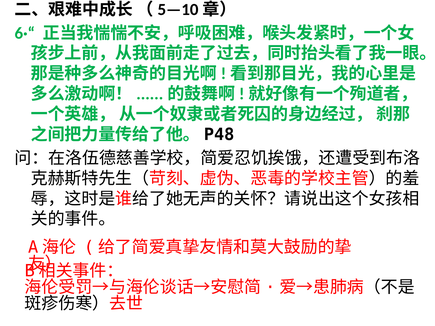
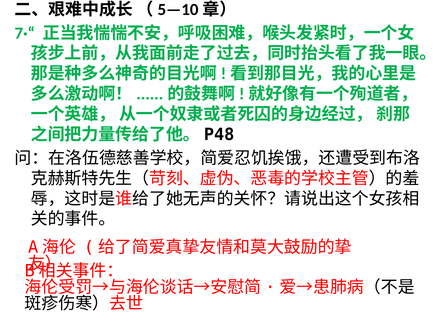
6·“: 6·“ -> 7·“
